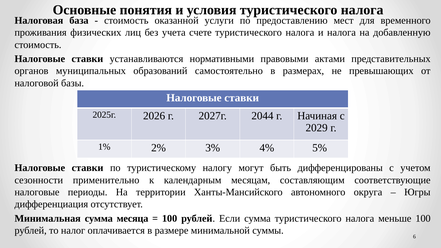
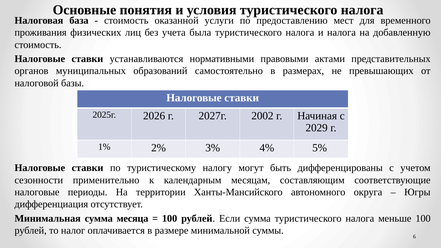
счете: счете -> была
2044: 2044 -> 2002
